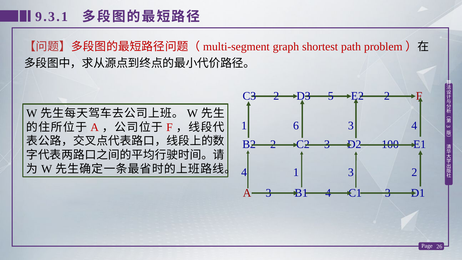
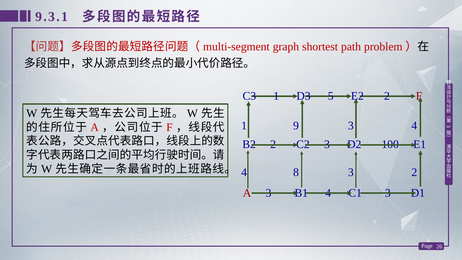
C3 2: 2 -> 1
6: 6 -> 9
4 1: 1 -> 8
